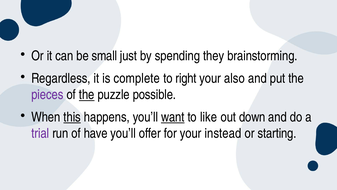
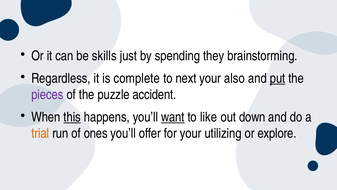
small: small -> skills
right: right -> next
put underline: none -> present
the at (87, 95) underline: present -> none
possible: possible -> accident
trial colour: purple -> orange
have: have -> ones
instead: instead -> utilizing
starting: starting -> explore
